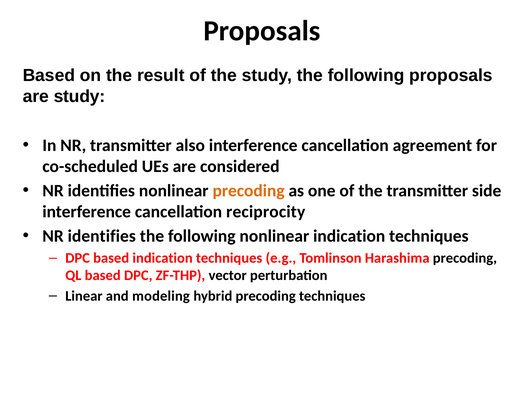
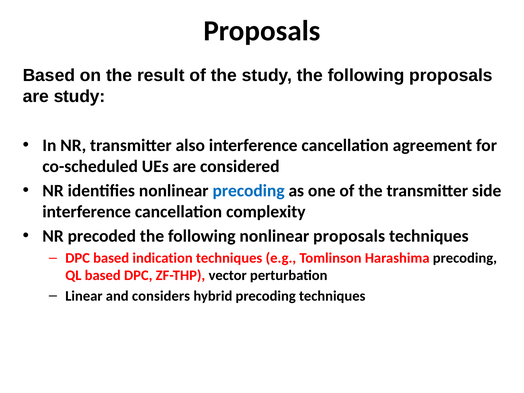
precoding at (249, 191) colour: orange -> blue
reciprocity: reciprocity -> complexity
identifies at (102, 236): identifies -> precoded
nonlinear indication: indication -> proposals
modeling: modeling -> considers
